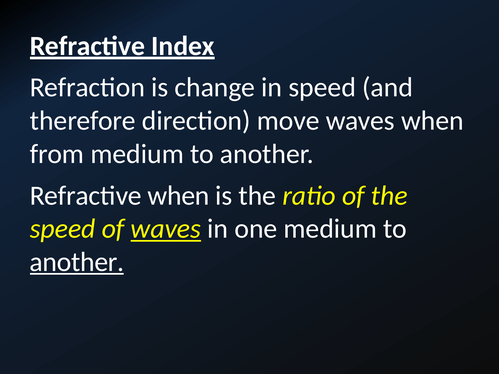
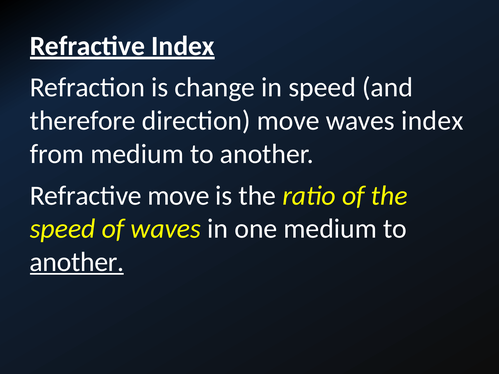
waves when: when -> index
Refractive when: when -> move
waves at (166, 229) underline: present -> none
